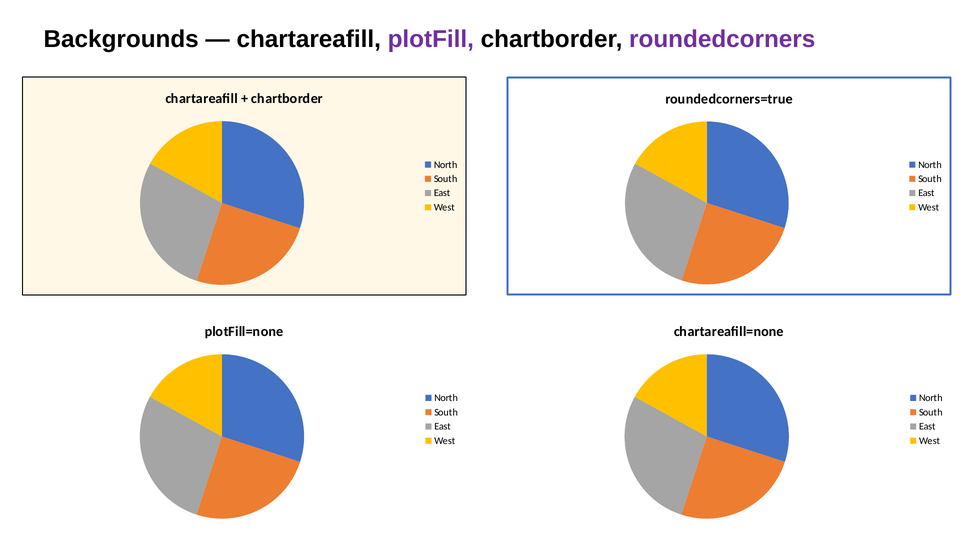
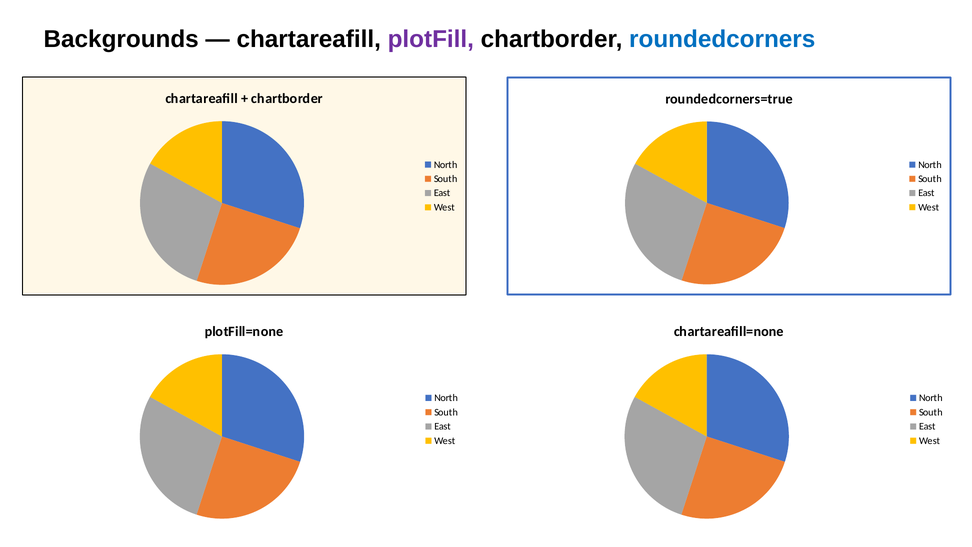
roundedcorners colour: purple -> blue
